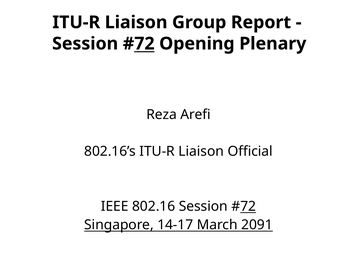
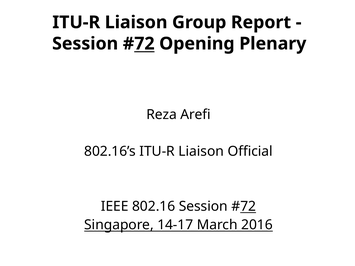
2091: 2091 -> 2016
